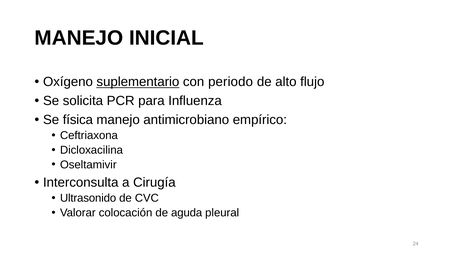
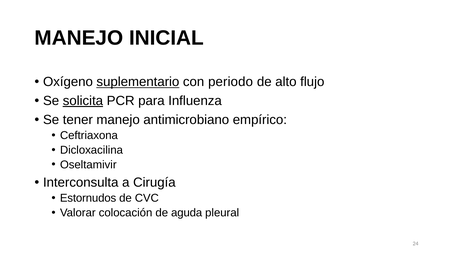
solicita underline: none -> present
física: física -> tener
Ultrasonido: Ultrasonido -> Estornudos
